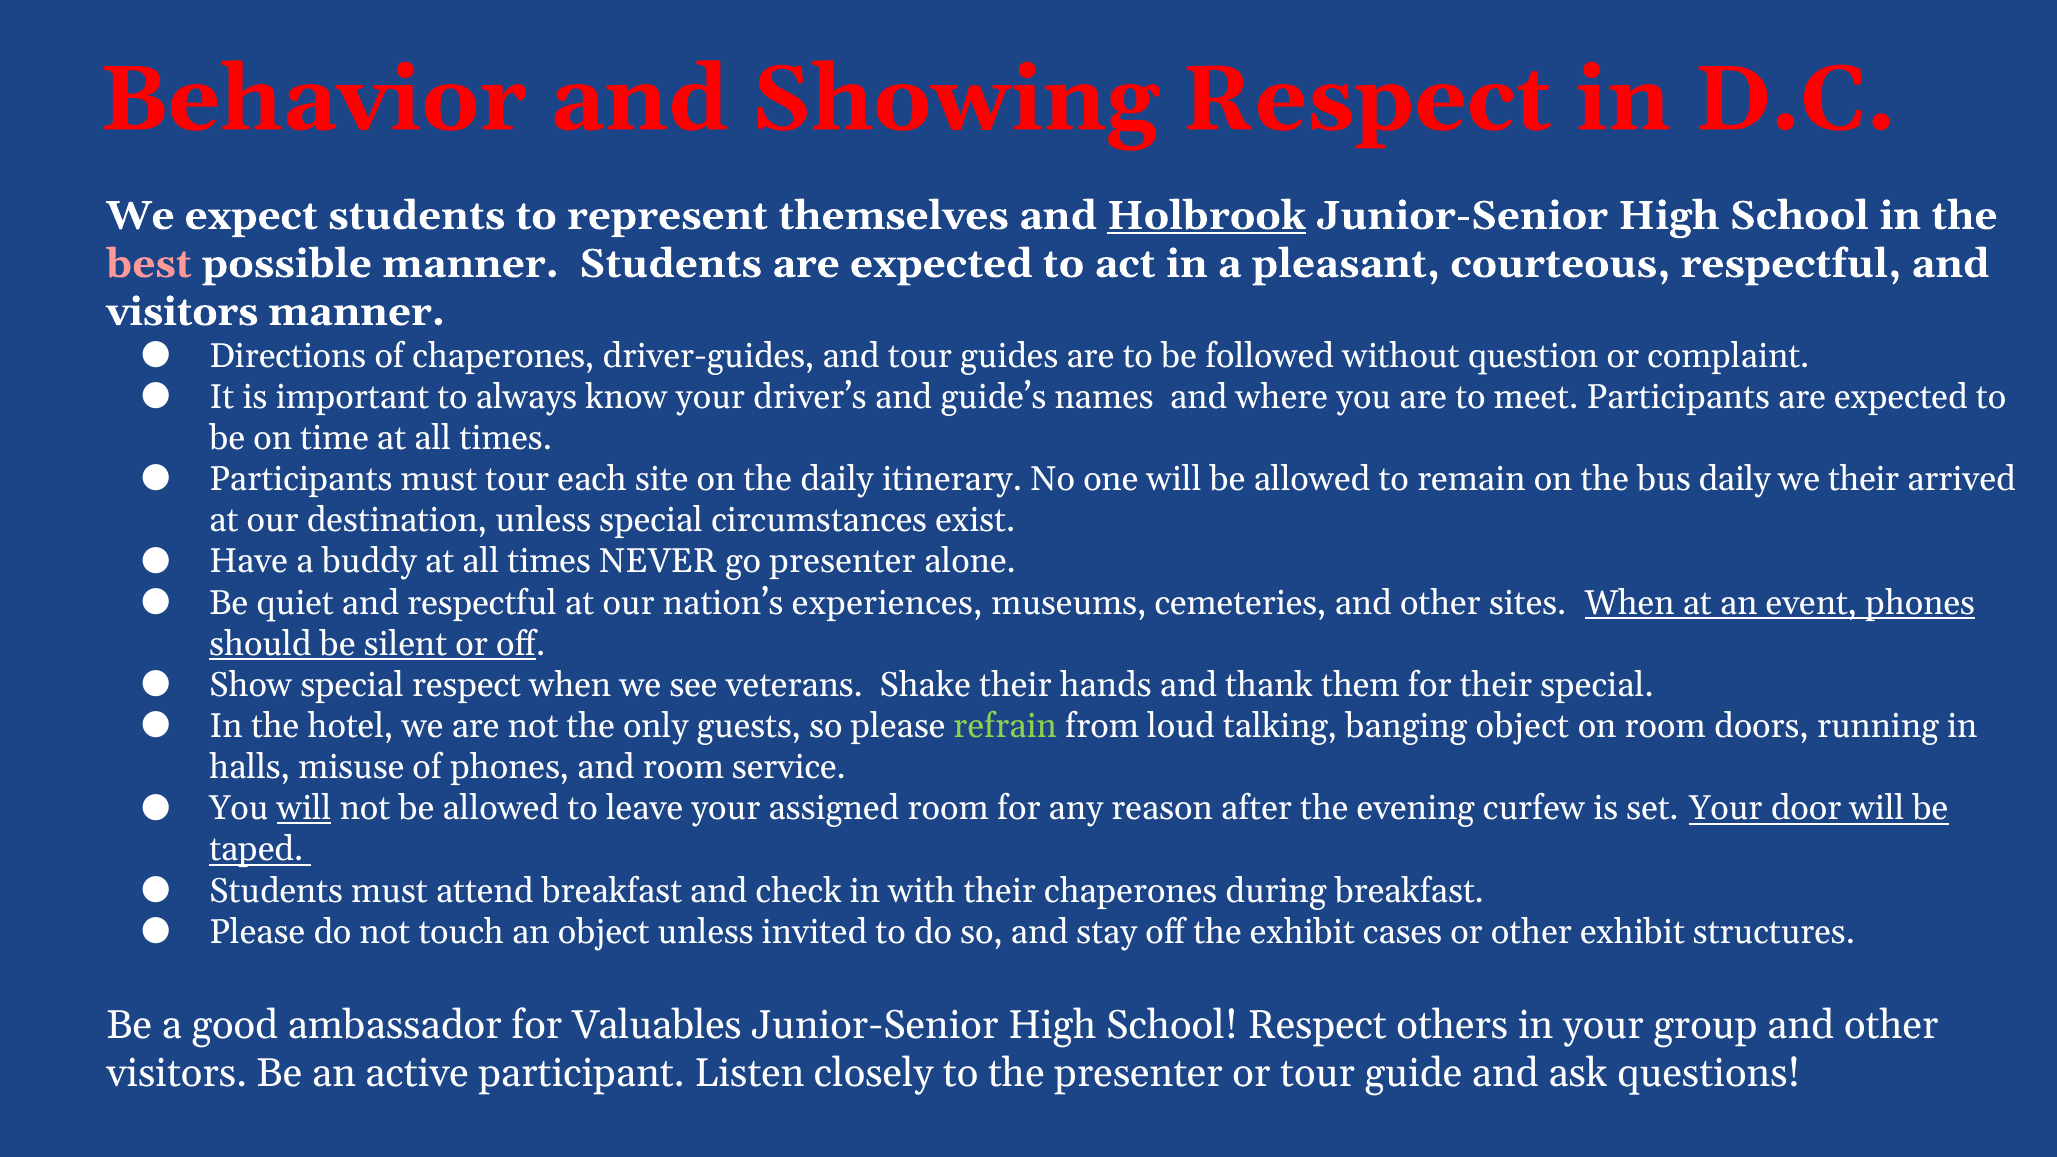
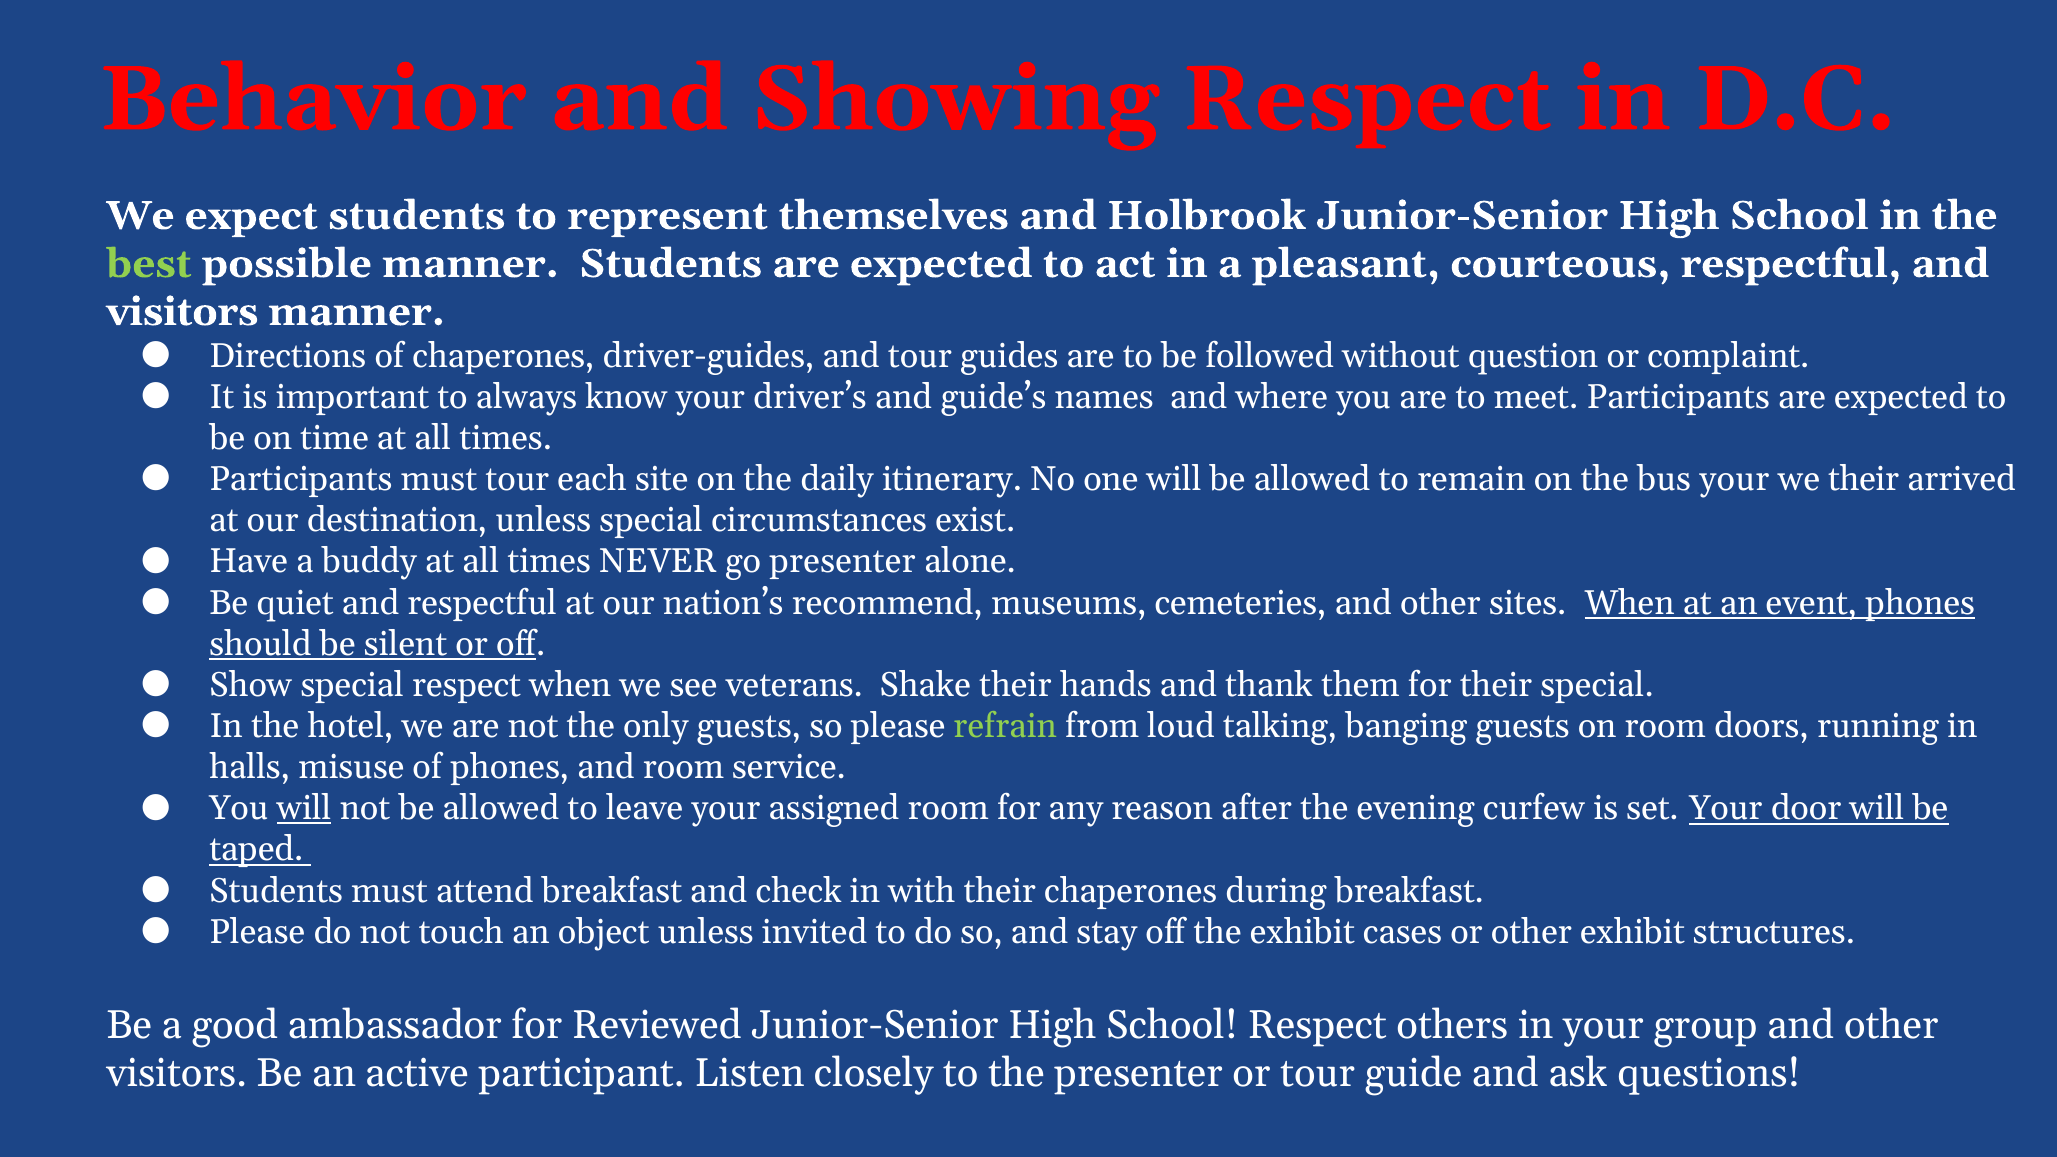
Holbrook underline: present -> none
best colour: pink -> light green
bus daily: daily -> your
experiences: experiences -> recommend
banging object: object -> guests
Valuables: Valuables -> Reviewed
